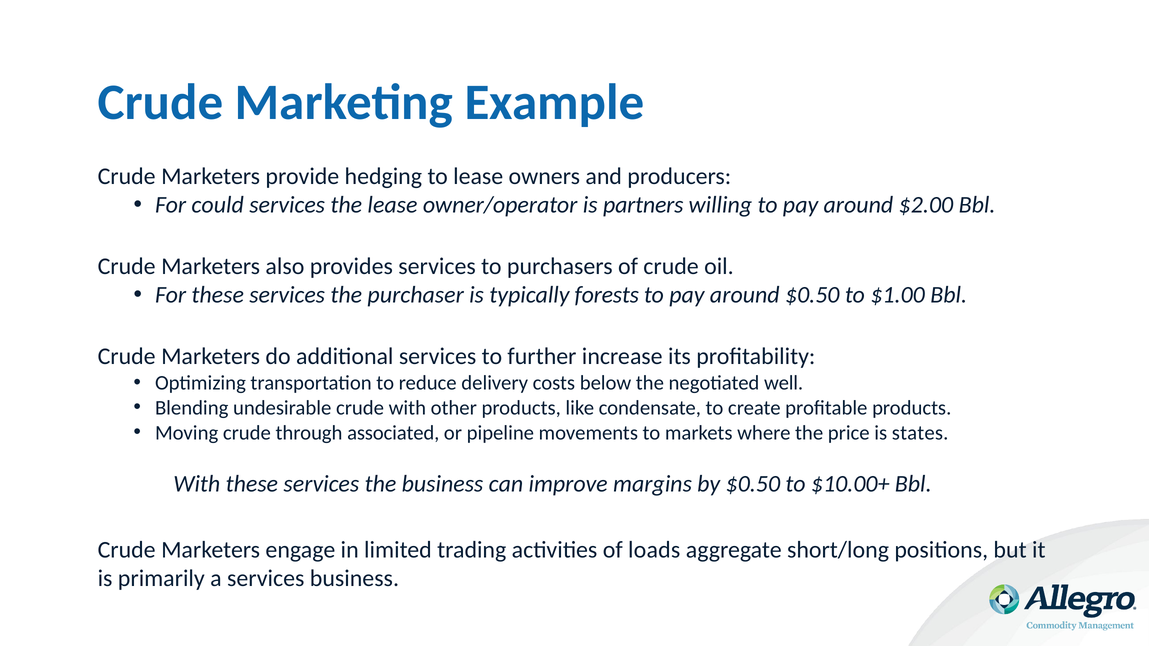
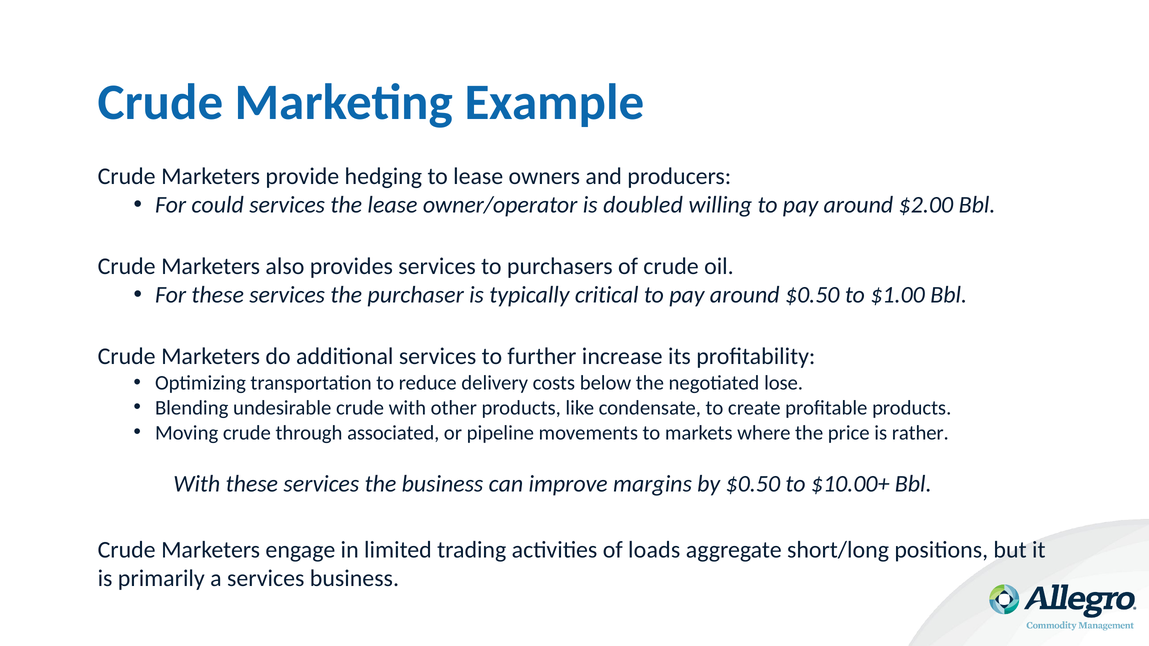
partners: partners -> doubled
forests: forests -> critical
well: well -> lose
states: states -> rather
